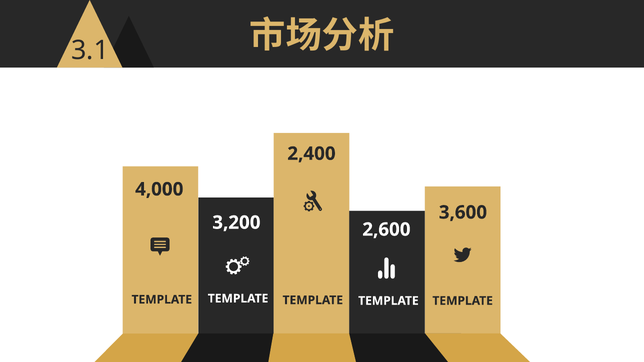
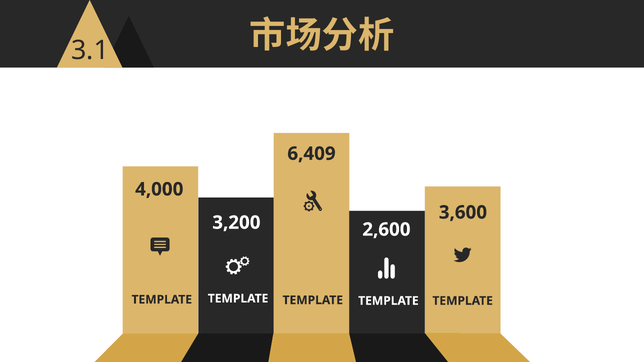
2,400: 2,400 -> 6,409
